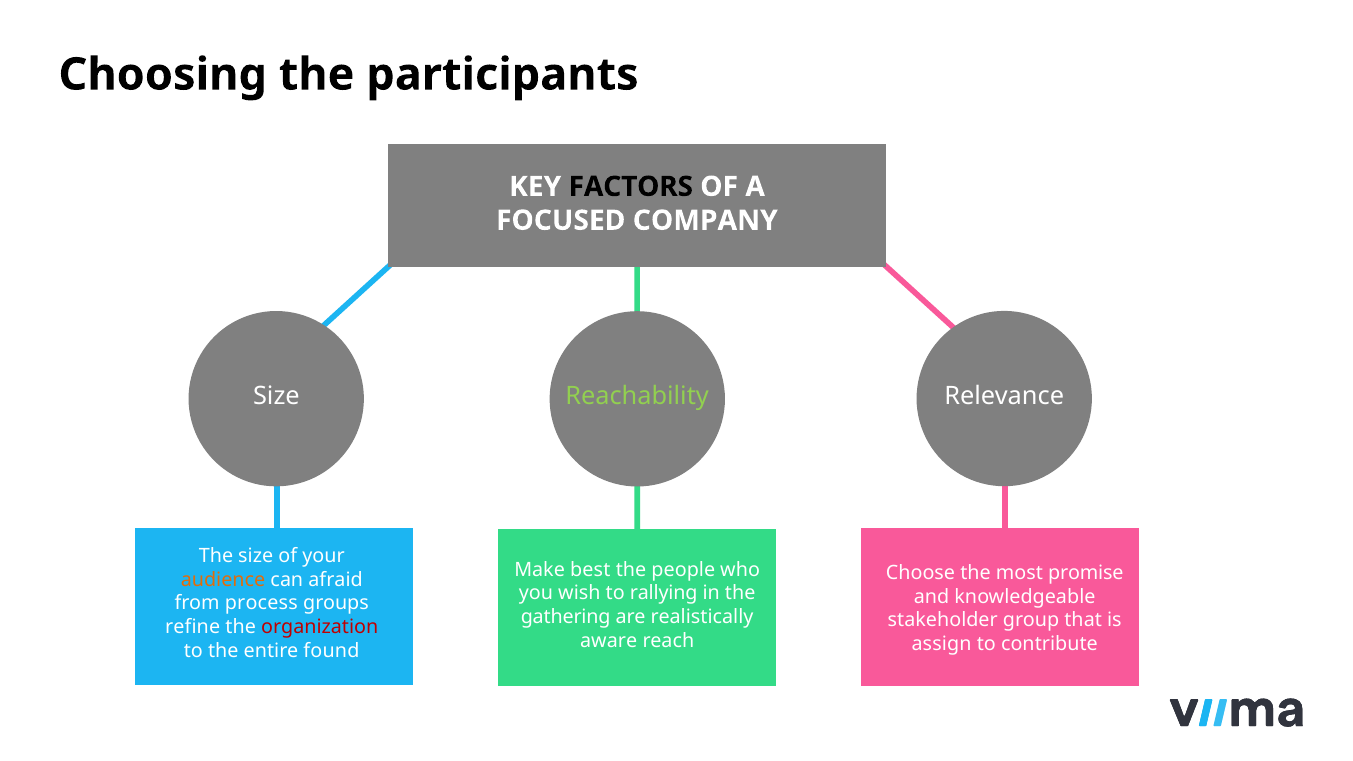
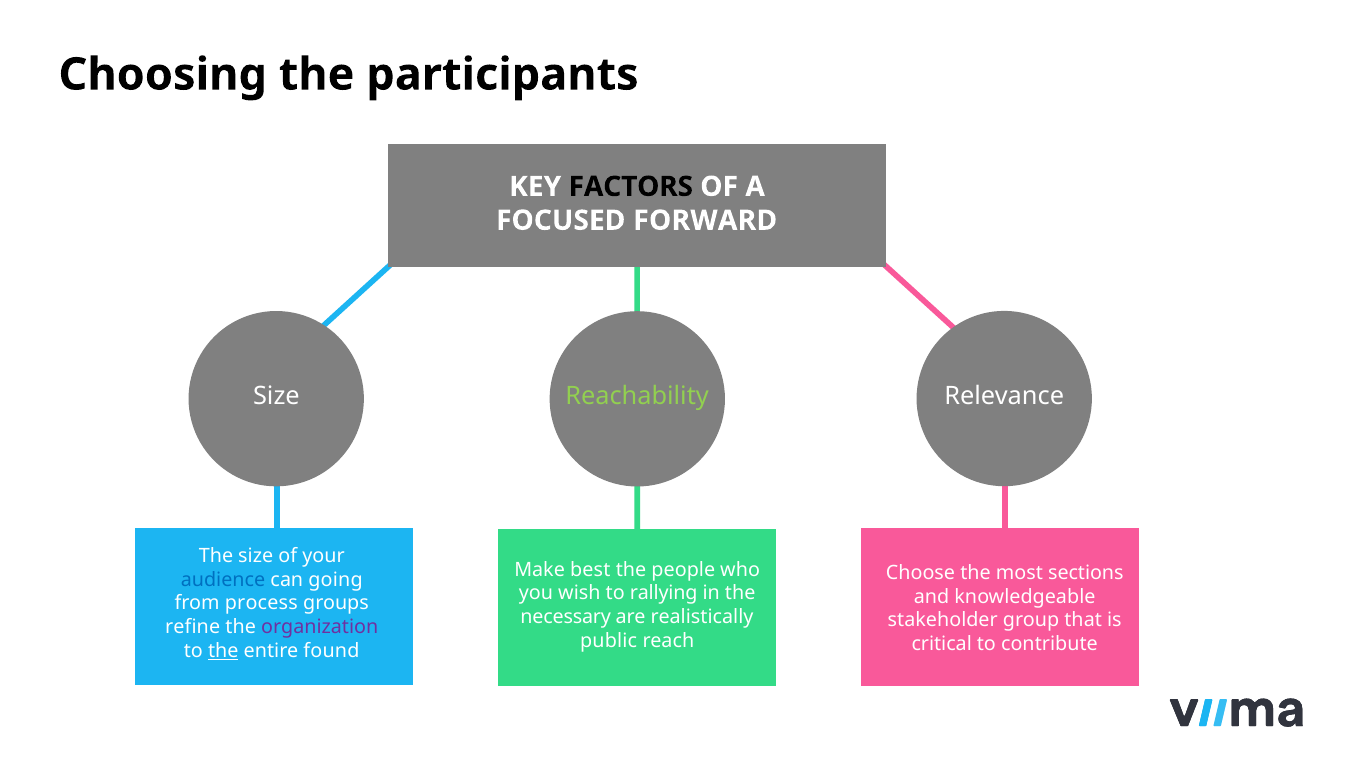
COMPANY: COMPANY -> FORWARD
promise: promise -> sections
audience colour: orange -> blue
afraid: afraid -> going
gathering: gathering -> necessary
organization colour: red -> purple
aware: aware -> public
assign: assign -> critical
the at (223, 651) underline: none -> present
